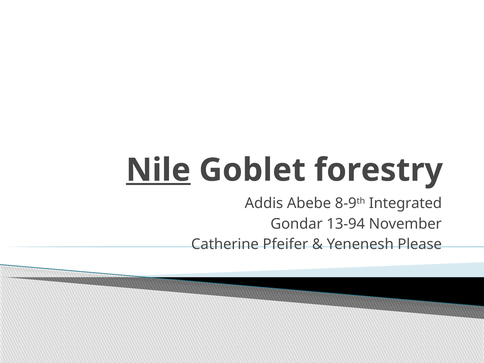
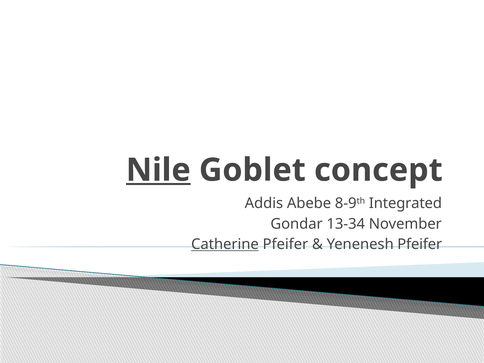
forestry: forestry -> concept
13-94: 13-94 -> 13-34
Catherine underline: none -> present
Yenenesh Please: Please -> Pfeifer
